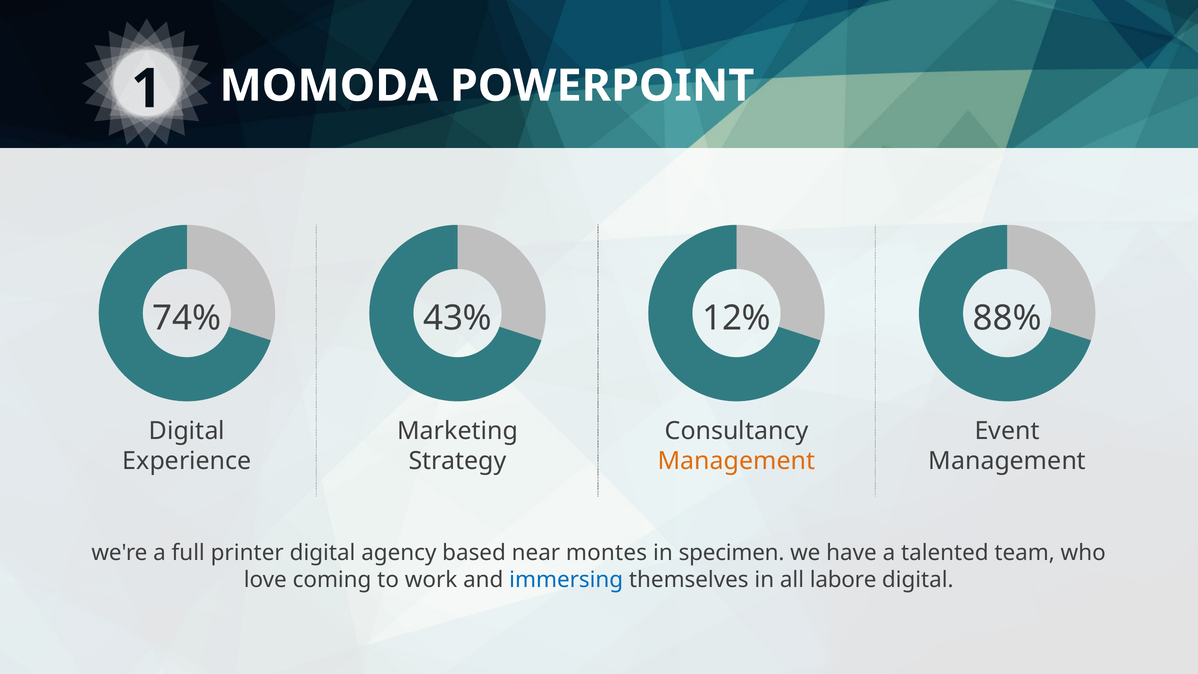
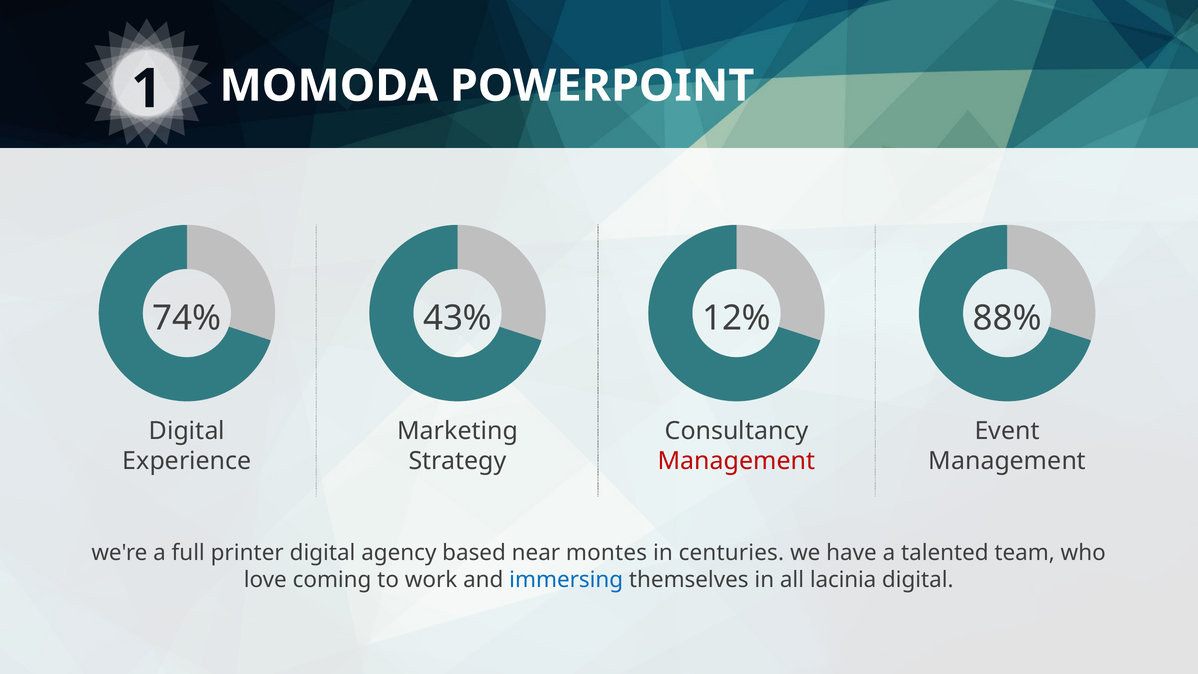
Management at (737, 461) colour: orange -> red
specimen: specimen -> centuries
labore: labore -> lacinia
